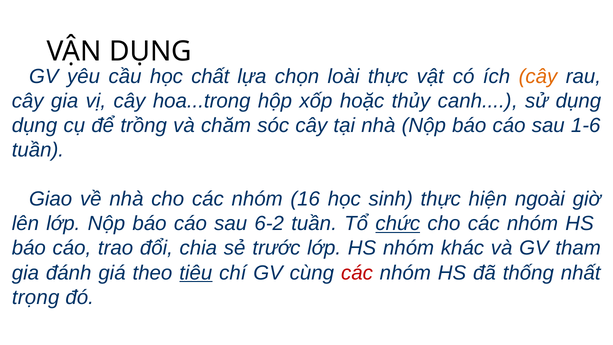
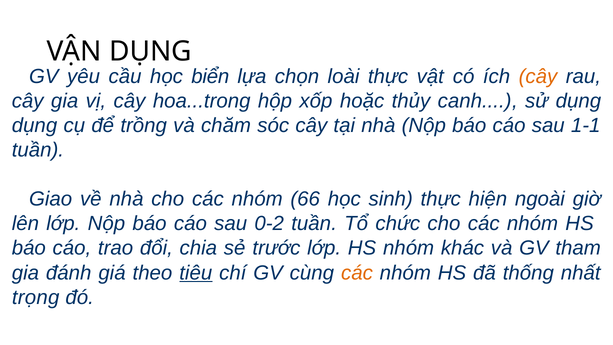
chất: chất -> biển
1-6: 1-6 -> 1-1
16: 16 -> 66
6-2: 6-2 -> 0-2
chức underline: present -> none
các at (357, 273) colour: red -> orange
